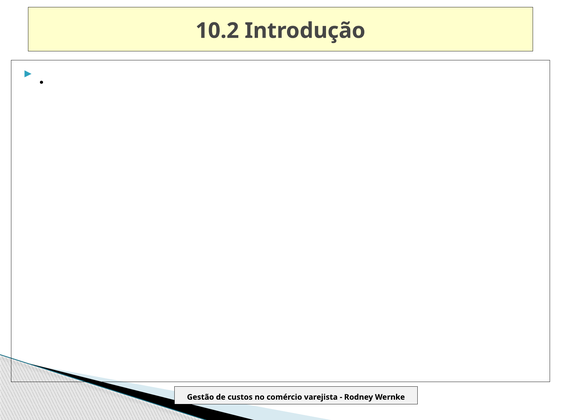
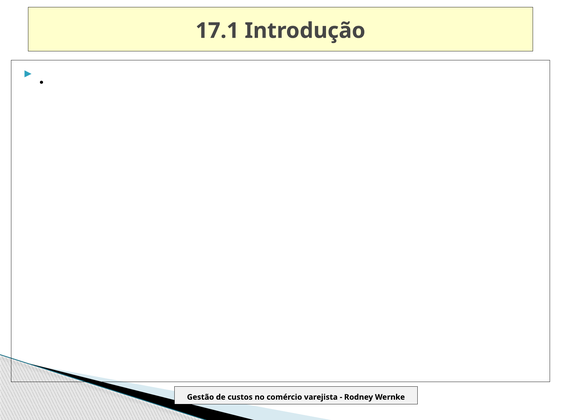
10.2: 10.2 -> 17.1
